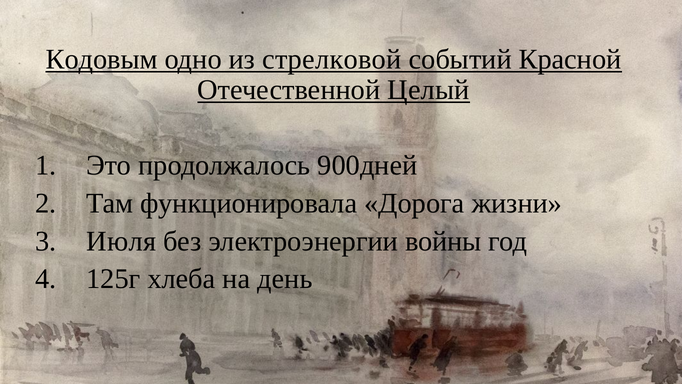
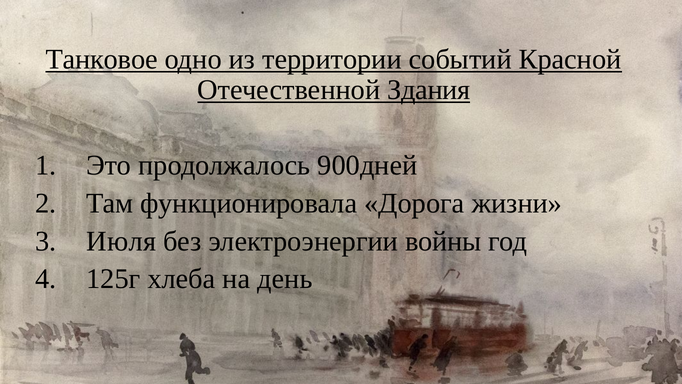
Кодовым: Кодовым -> Танковое
стрелковой: стрелковой -> территории
Целый: Целый -> Здания
